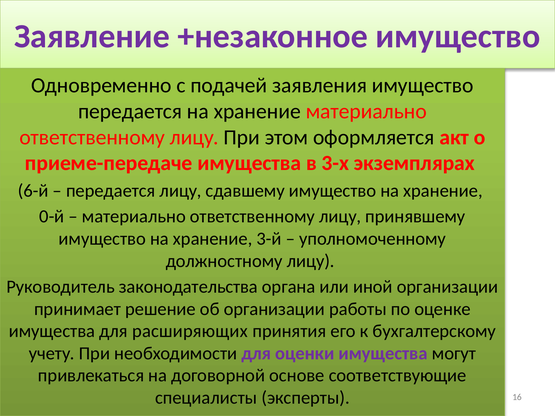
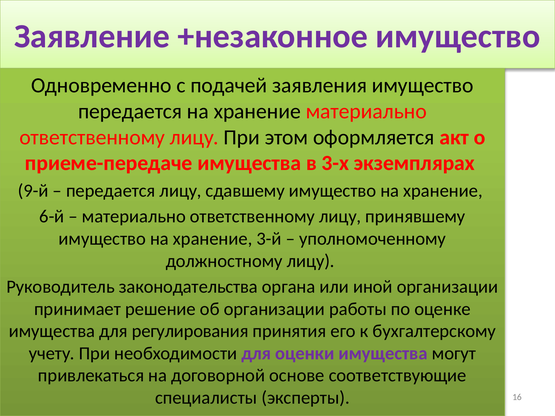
6-й: 6-й -> 9-й
0-й: 0-й -> 6-й
расширяющих: расширяющих -> регулирования
